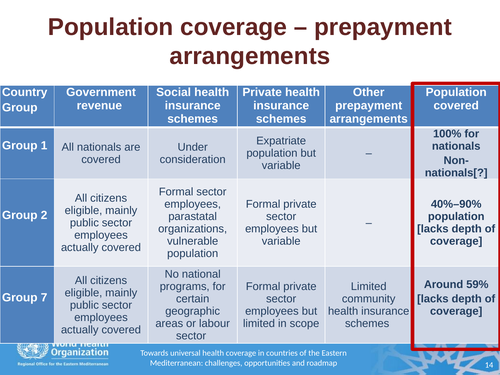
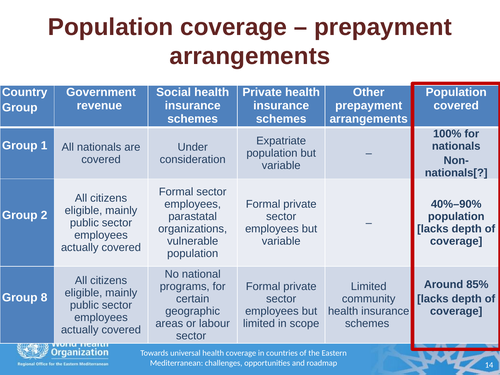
59%: 59% -> 85%
7: 7 -> 8
